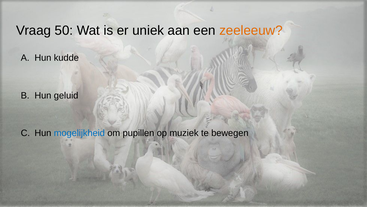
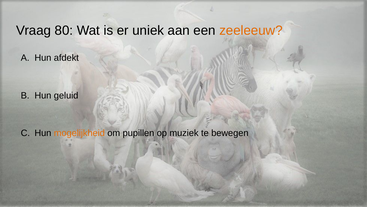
50: 50 -> 80
kudde: kudde -> afdekt
mogelijkheid colour: blue -> orange
